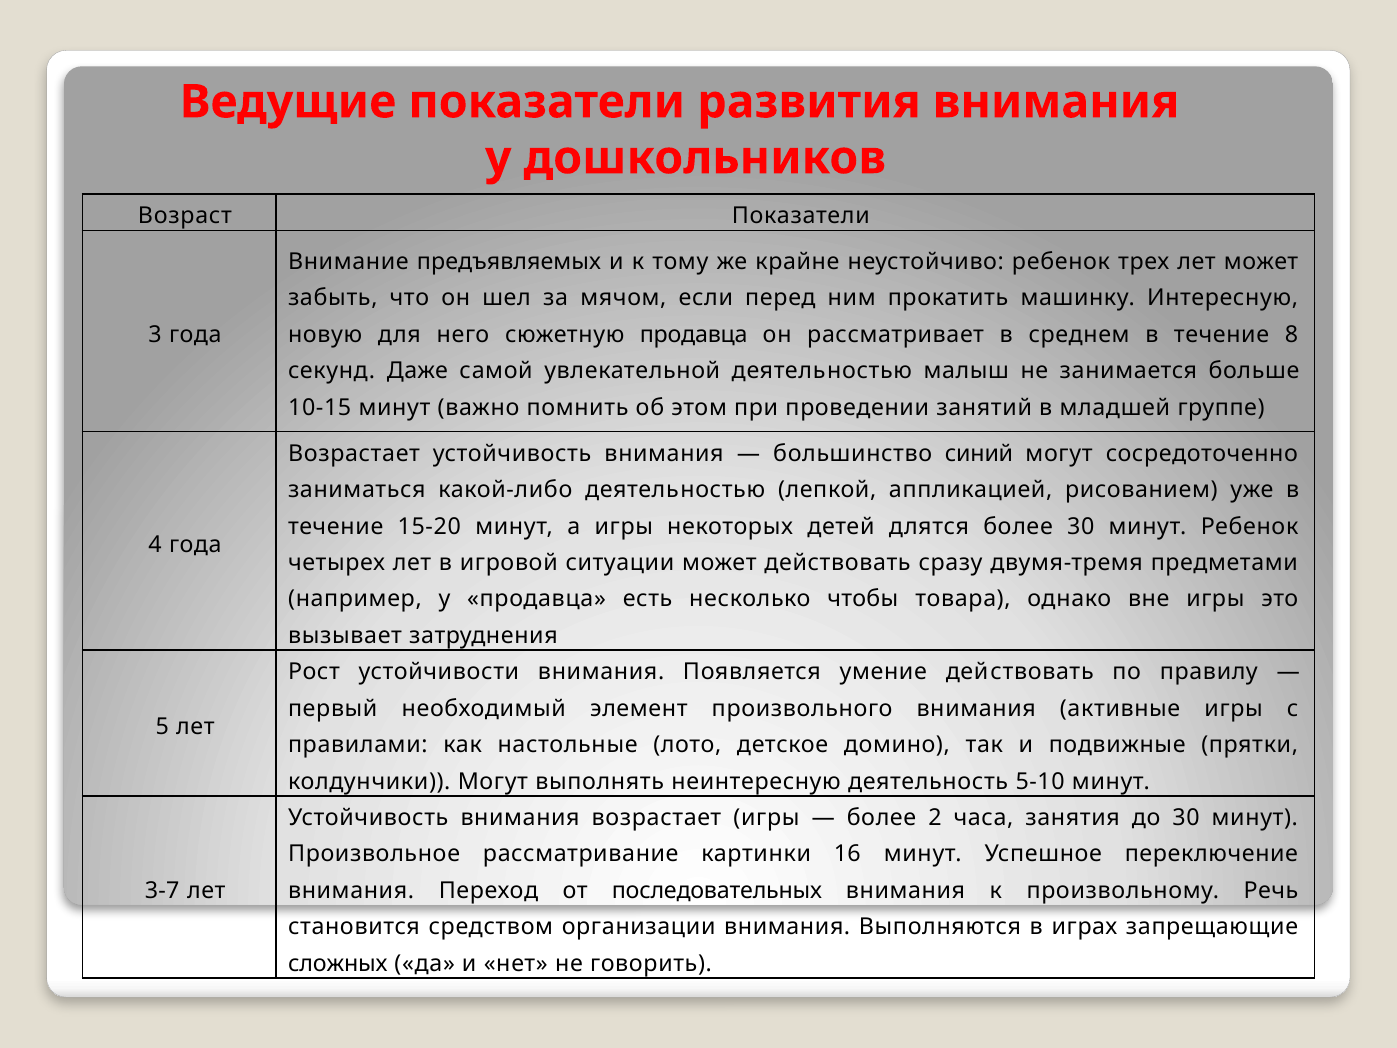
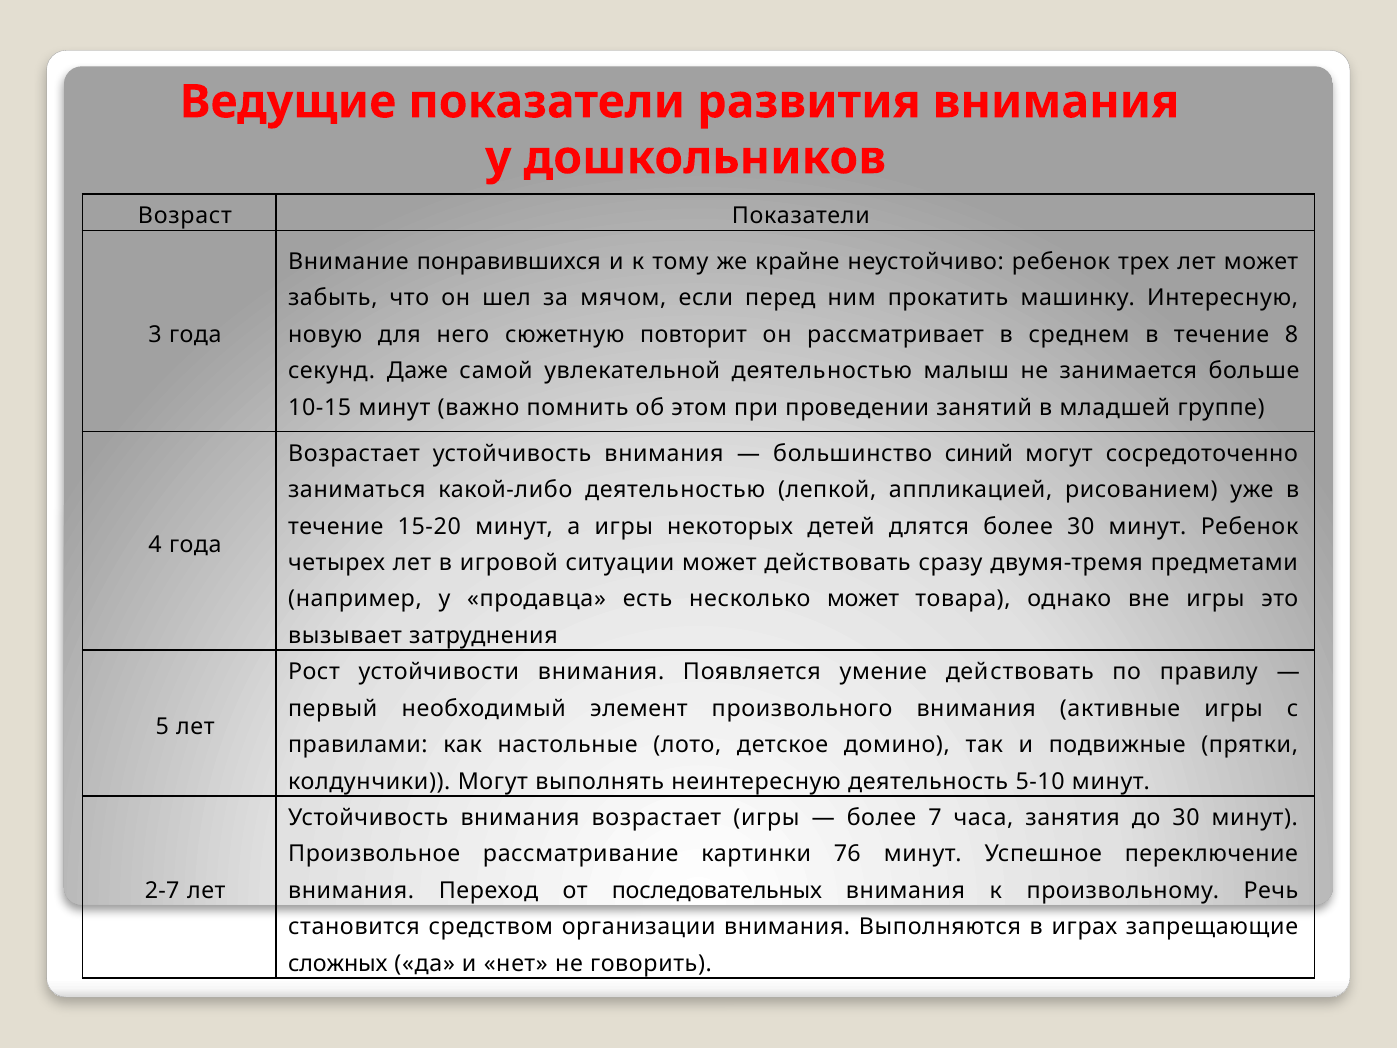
предъявляемых: предъявляемых -> понравившихся
сюжетную продавца: продавца -> повторит
несколько чтобы: чтобы -> может
2: 2 -> 7
16: 16 -> 76
3-7: 3-7 -> 2-7
